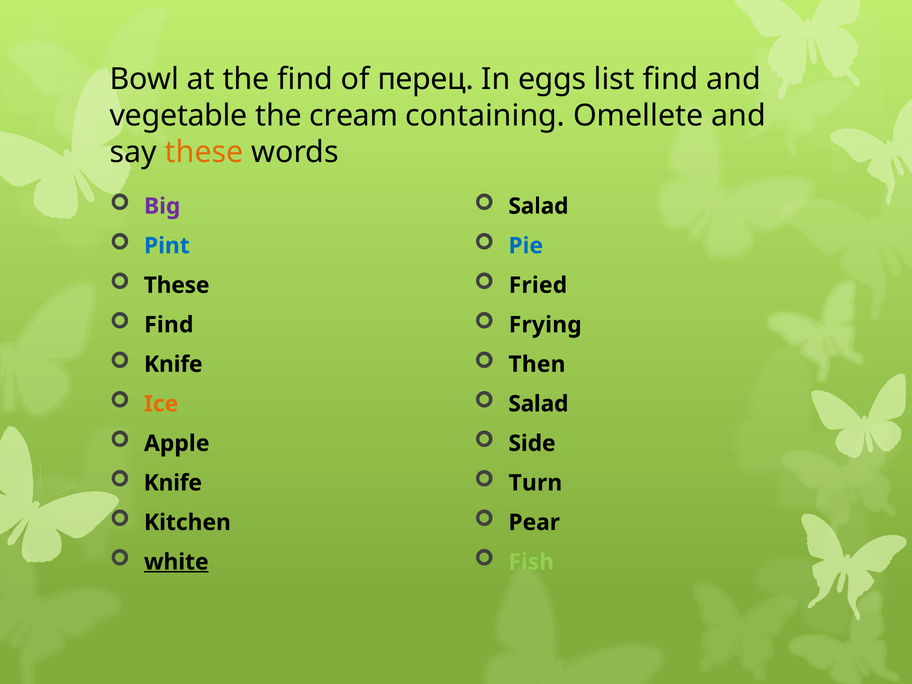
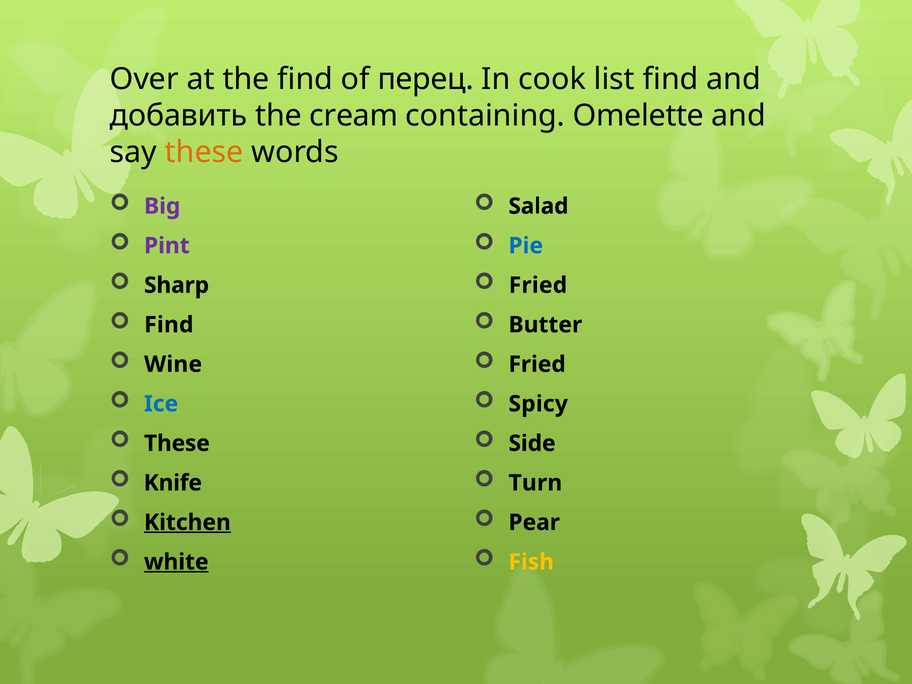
Bowl: Bowl -> Over
eggs: eggs -> cook
vegetable: vegetable -> добавить
Omellete: Omellete -> Omelette
Pint colour: blue -> purple
These at (177, 285): These -> Sharp
Frying: Frying -> Butter
Knife at (173, 364): Knife -> Wine
Then at (537, 364): Then -> Fried
Ice colour: orange -> blue
Salad at (538, 404): Salad -> Spicy
Apple at (177, 443): Apple -> These
Kitchen underline: none -> present
Fish colour: light green -> yellow
